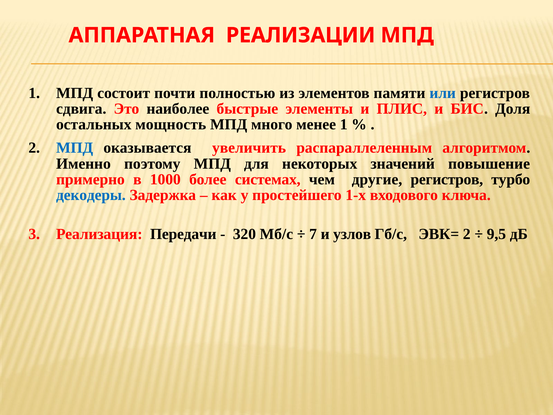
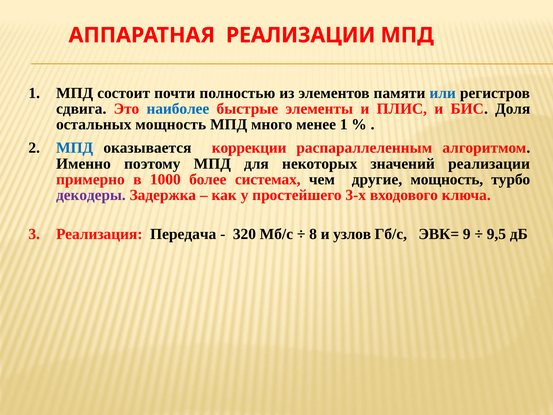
наиболее colour: black -> blue
увеличить: увеличить -> коррекции
значений повышение: повышение -> реализации
другие регистров: регистров -> мощность
декодеры colour: blue -> purple
1-х: 1-х -> 3-х
Передачи: Передачи -> Передача
7: 7 -> 8
ЭВК= 2: 2 -> 9
